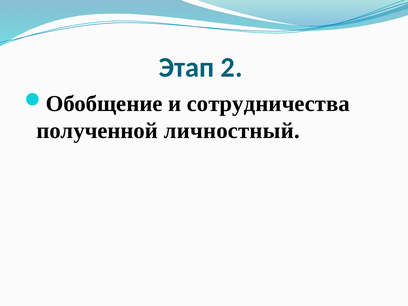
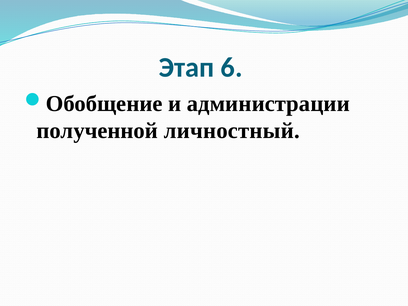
2: 2 -> 6
сотрудничества: сотрудничества -> администрации
